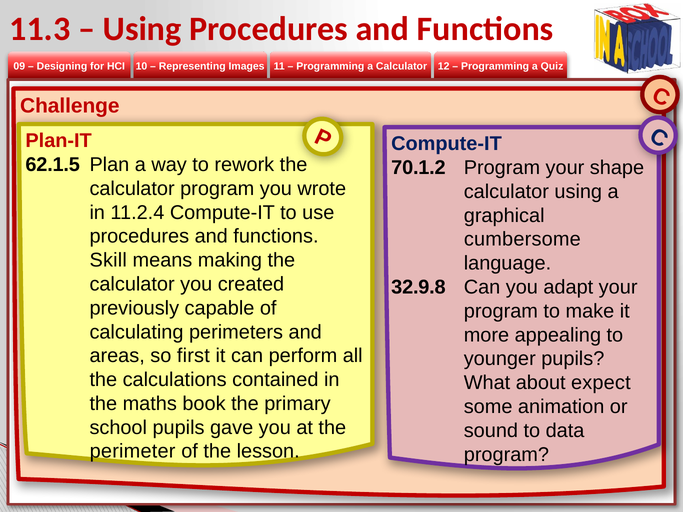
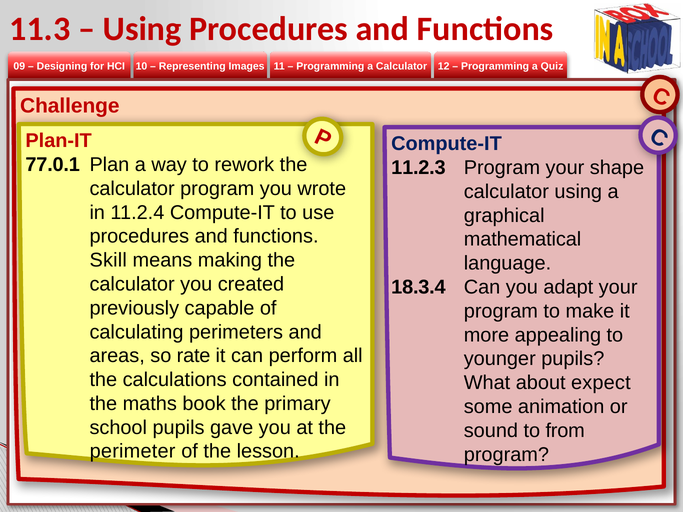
62.1.5: 62.1.5 -> 77.0.1
70.1.2: 70.1.2 -> 11.2.3
cumbersome: cumbersome -> mathematical
32.9.8: 32.9.8 -> 18.3.4
first: first -> rate
data: data -> from
